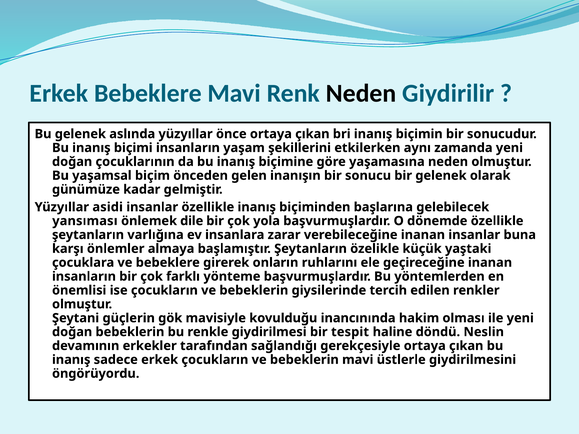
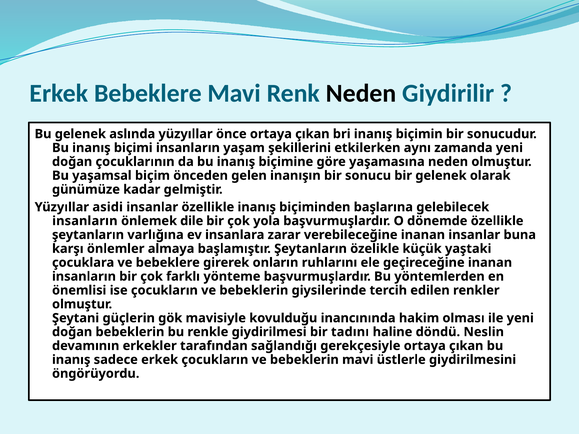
yansıması at (85, 221): yansıması -> insanların
tespit: tespit -> tadını
